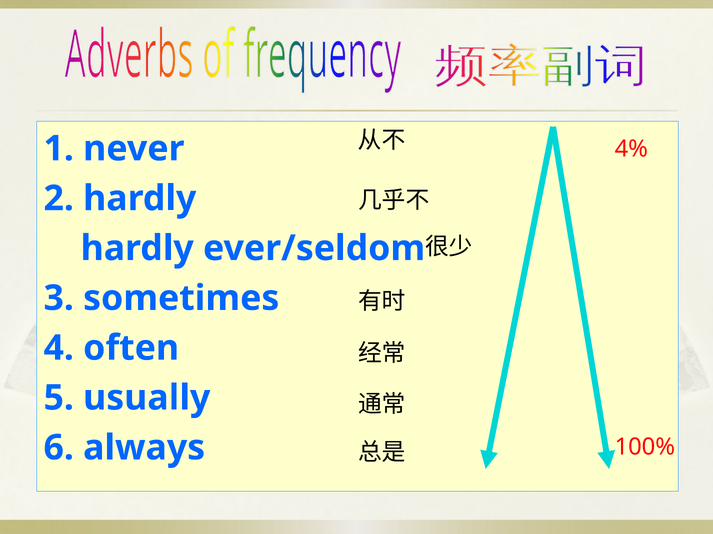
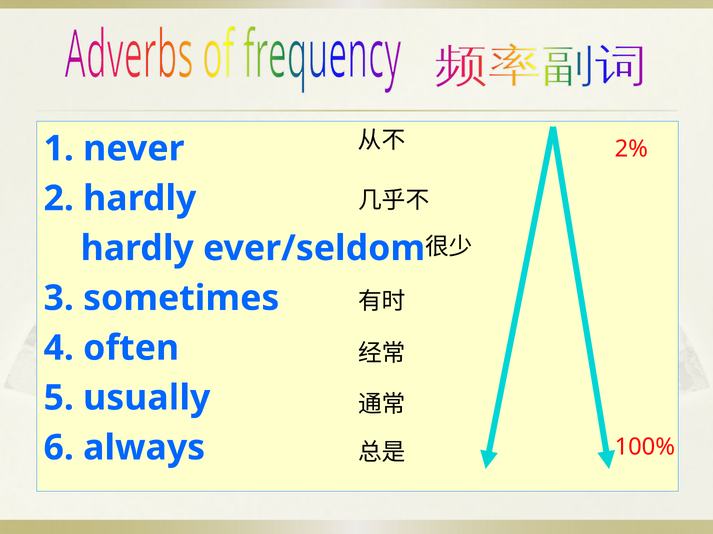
4%: 4% -> 2%
